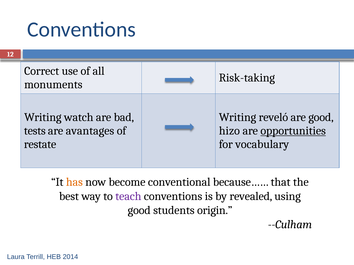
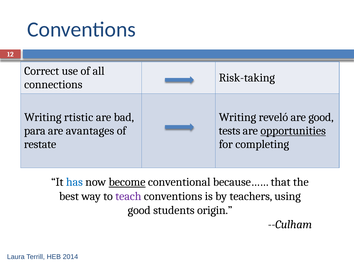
monuments: monuments -> connections
watch: watch -> rtistic
tests: tests -> para
hizo: hizo -> tests
vocabulary: vocabulary -> completing
has colour: orange -> blue
become underline: none -> present
revealed: revealed -> teachers
